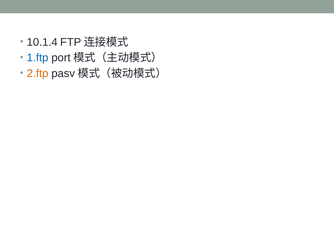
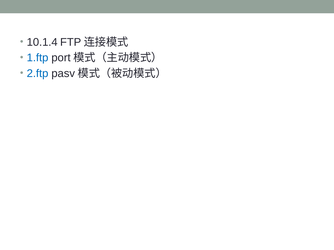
2.ftp colour: orange -> blue
